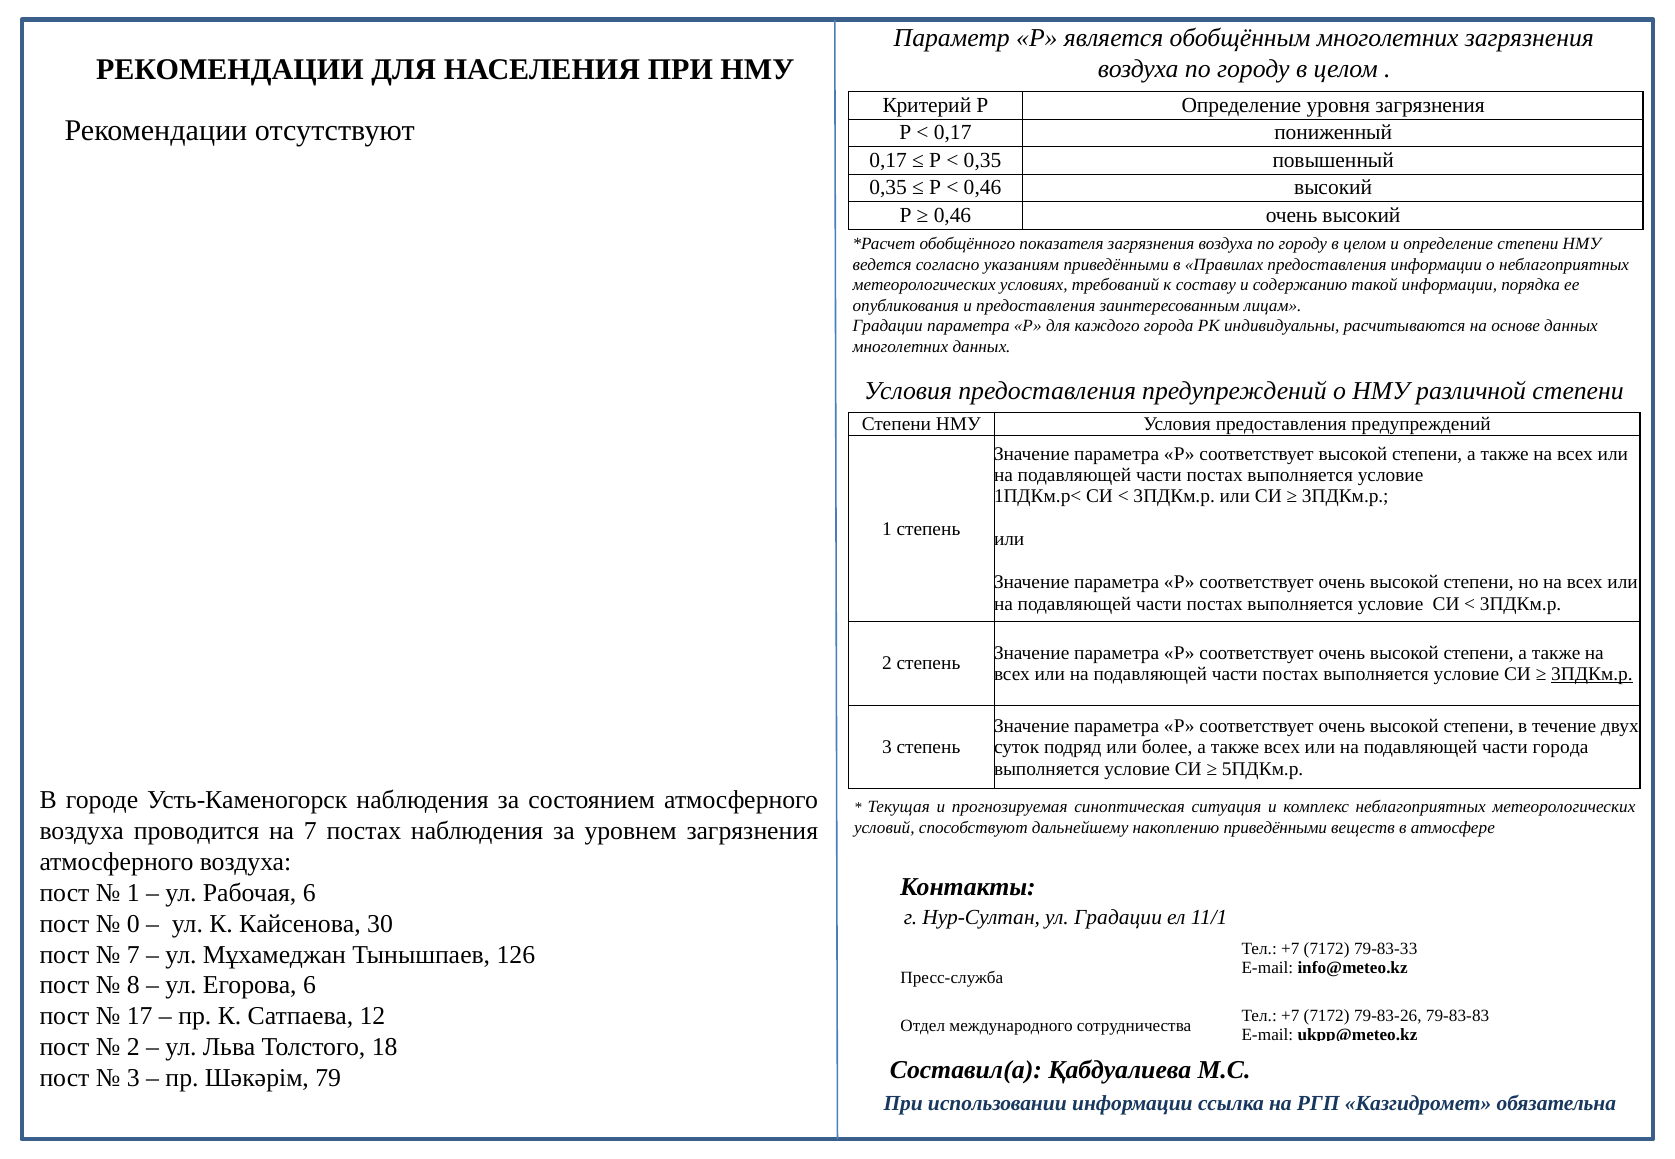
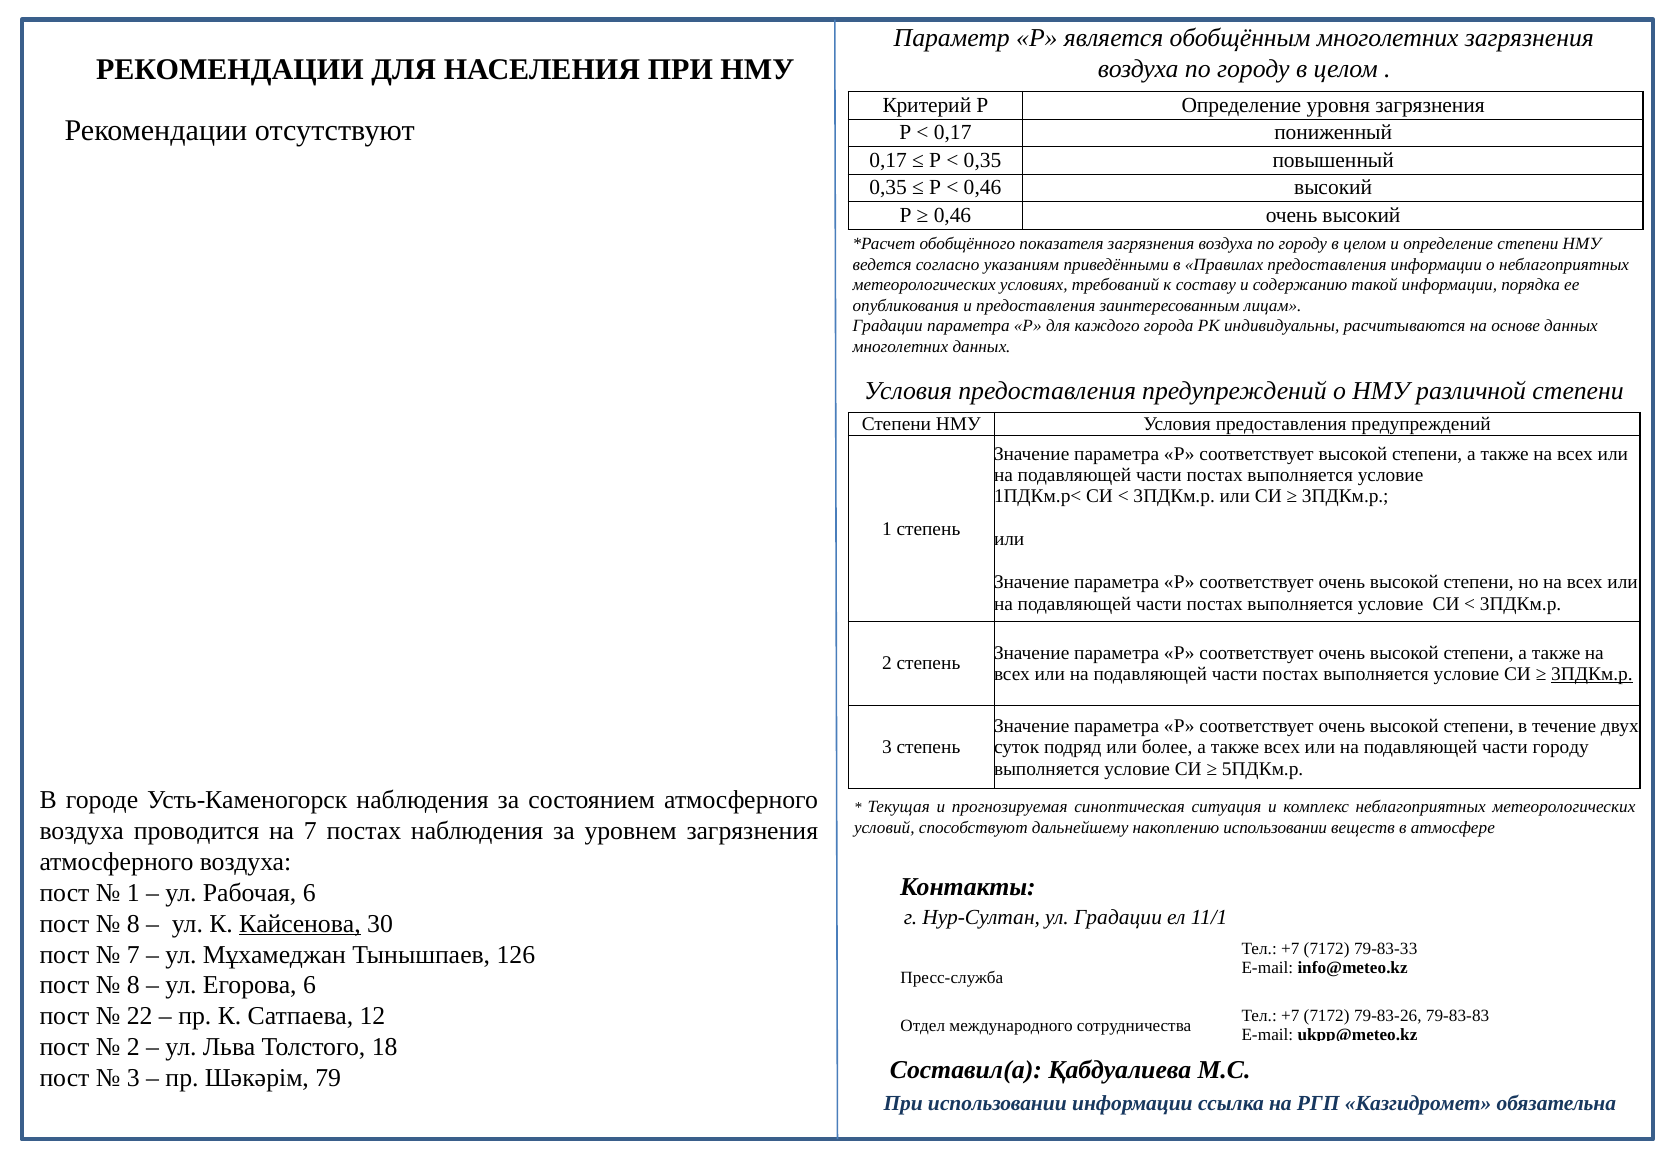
части города: города -> городу
накоплению приведёнными: приведёнными -> использовании
0 at (133, 924): 0 -> 8
Кайсенова underline: none -> present
17: 17 -> 22
